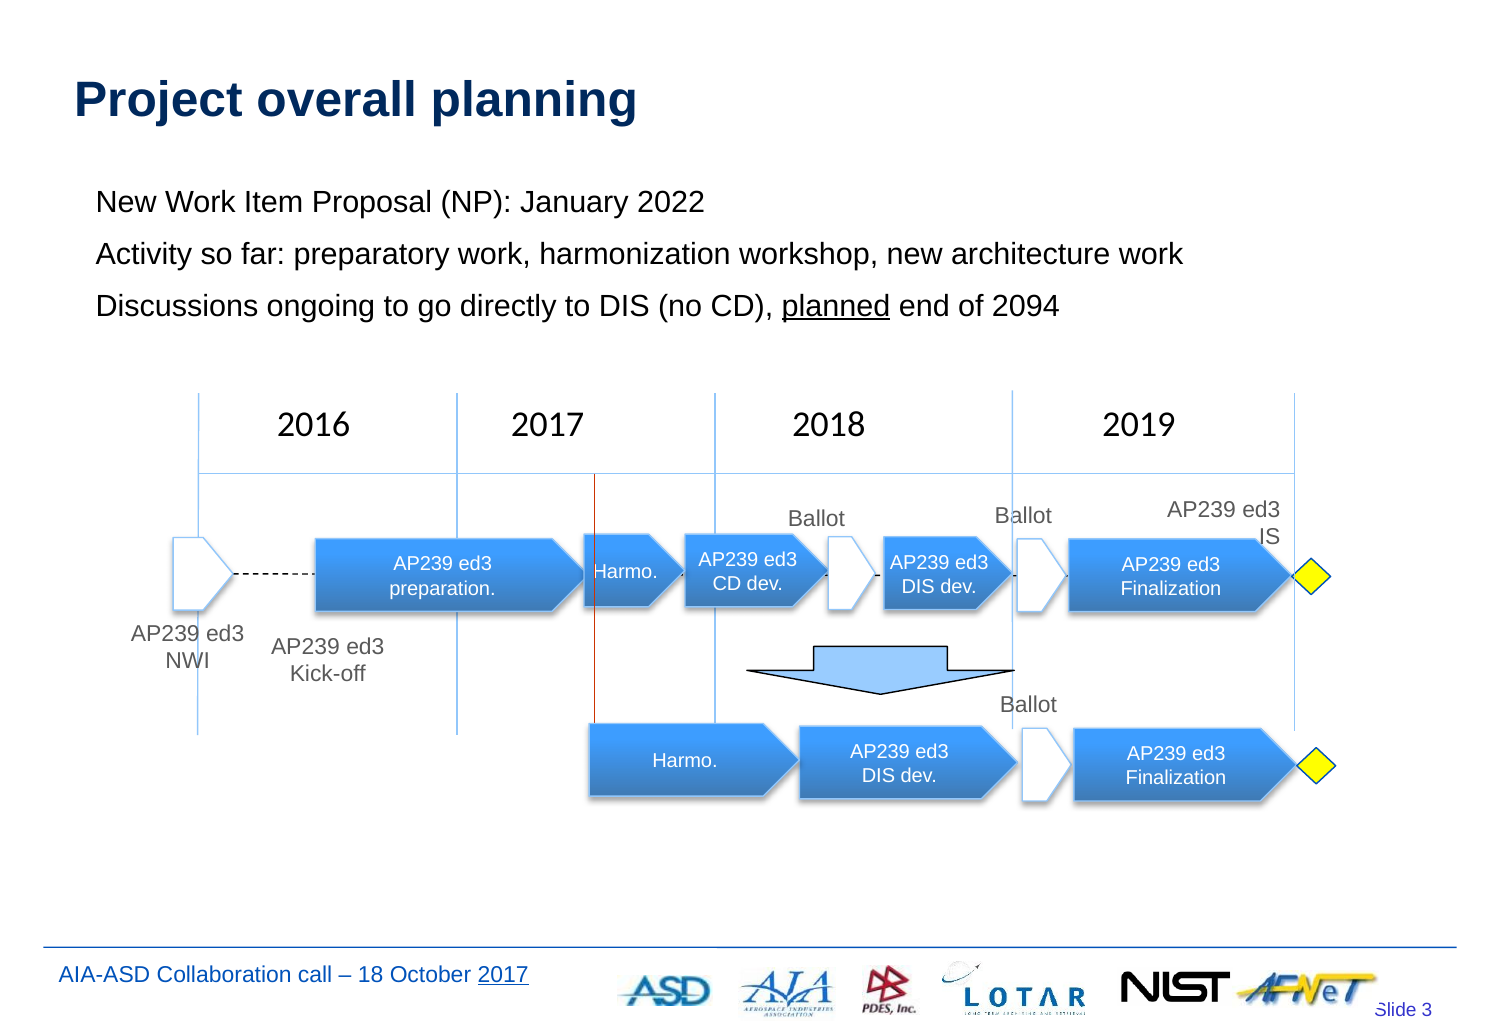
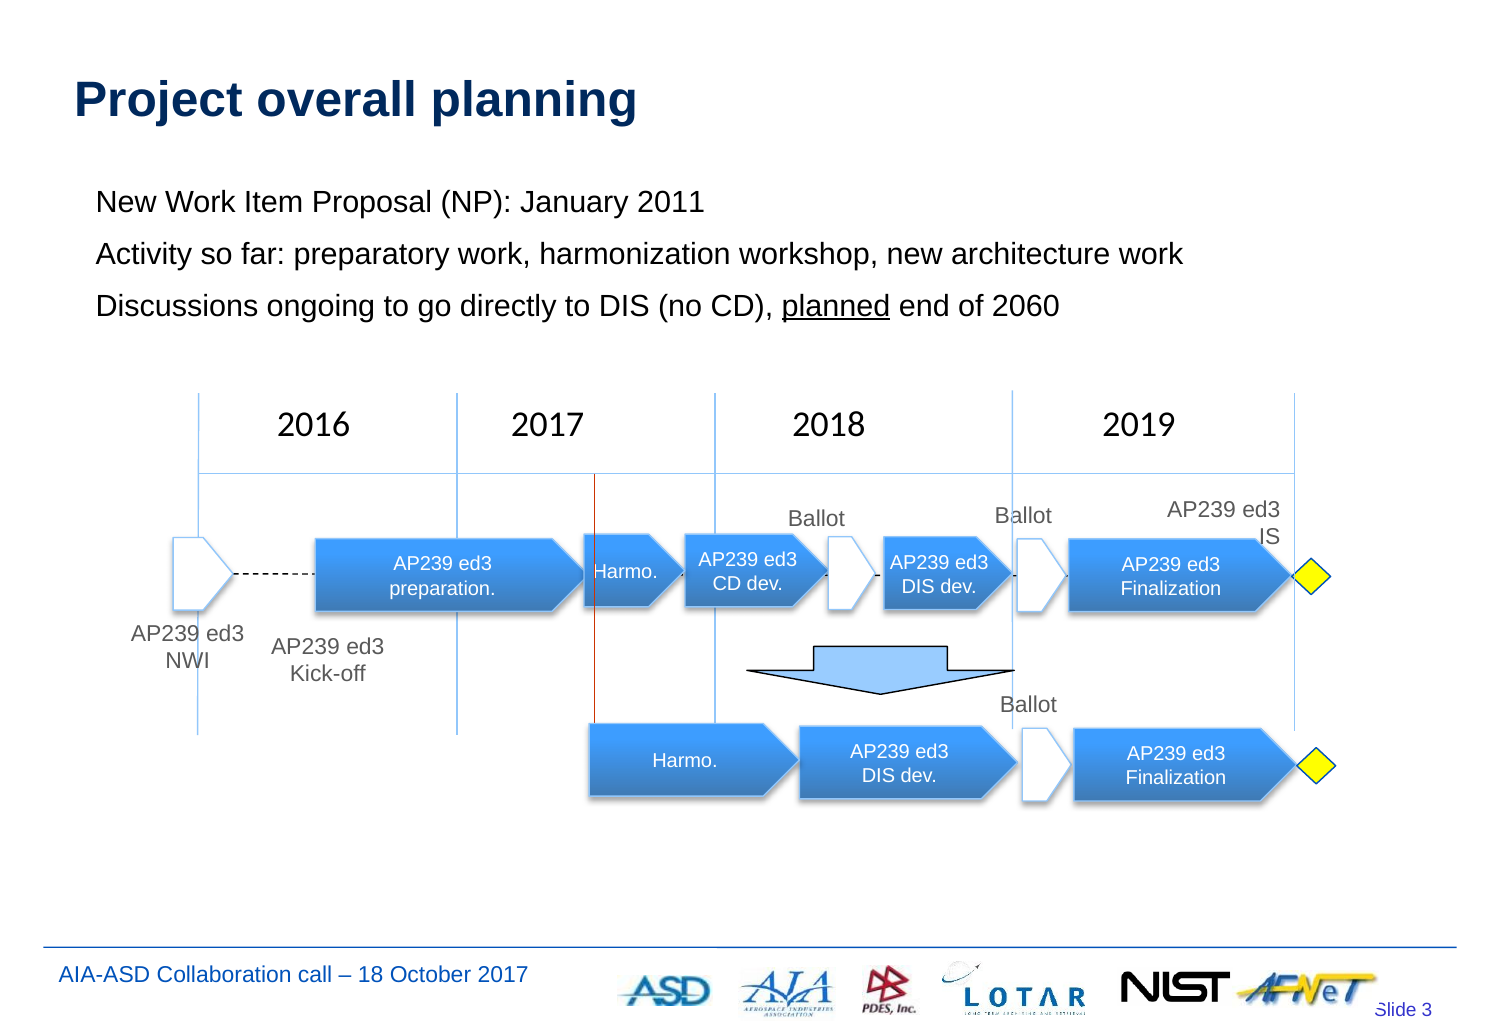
2022: 2022 -> 2011
2094: 2094 -> 2060
2017 at (503, 975) underline: present -> none
